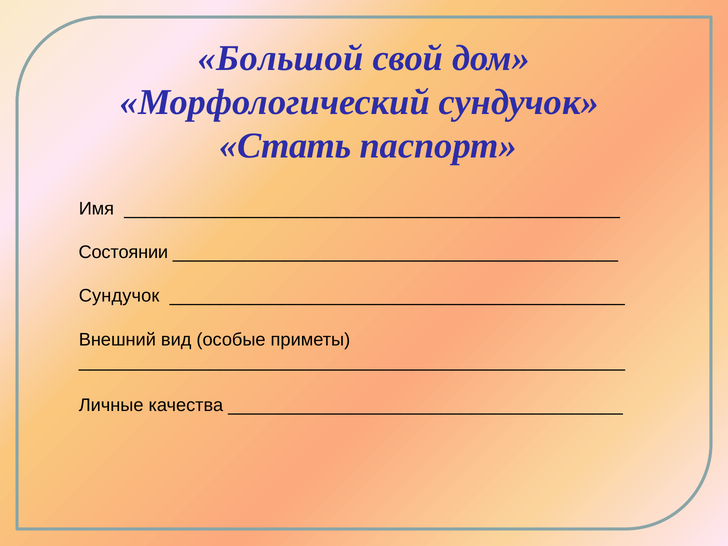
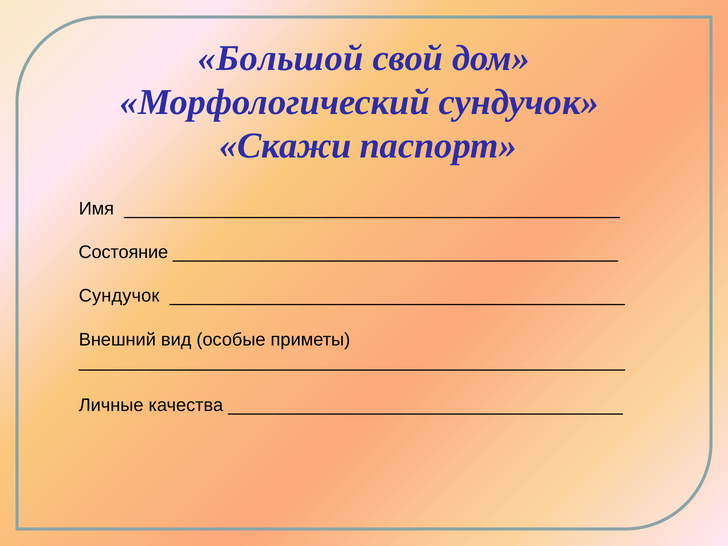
Стать: Стать -> Скажи
Состоянии: Состоянии -> Состояние
